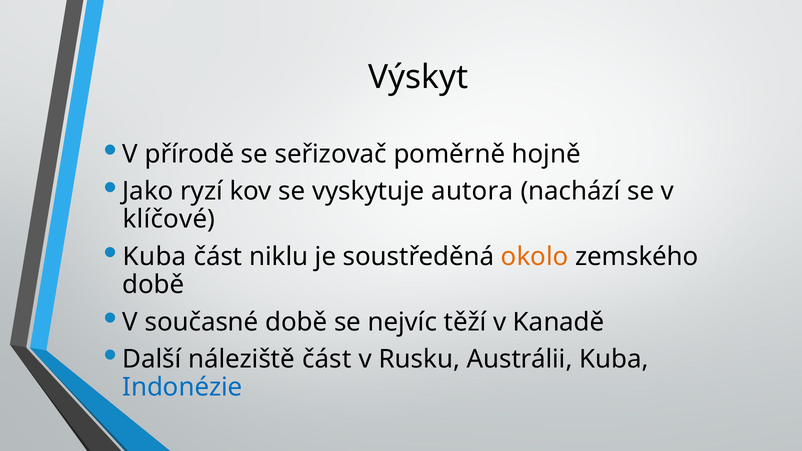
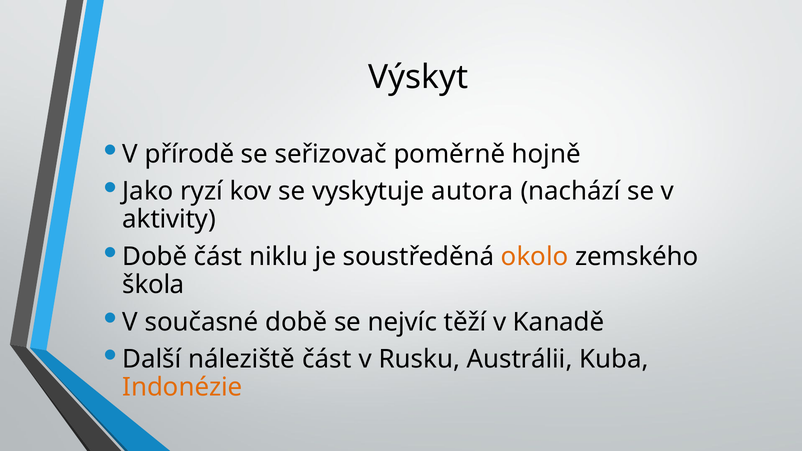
klíčové: klíčové -> aktivity
Kuba at (155, 257): Kuba -> Době
době at (153, 285): době -> škola
Indonézie colour: blue -> orange
